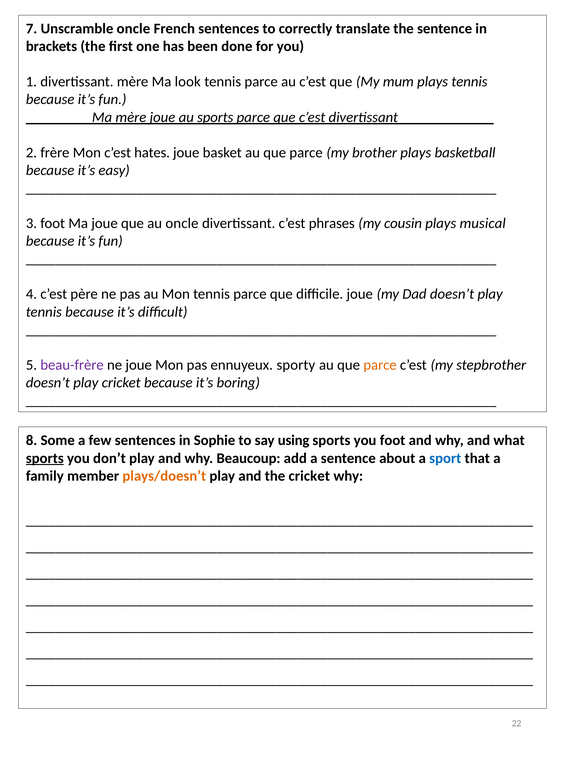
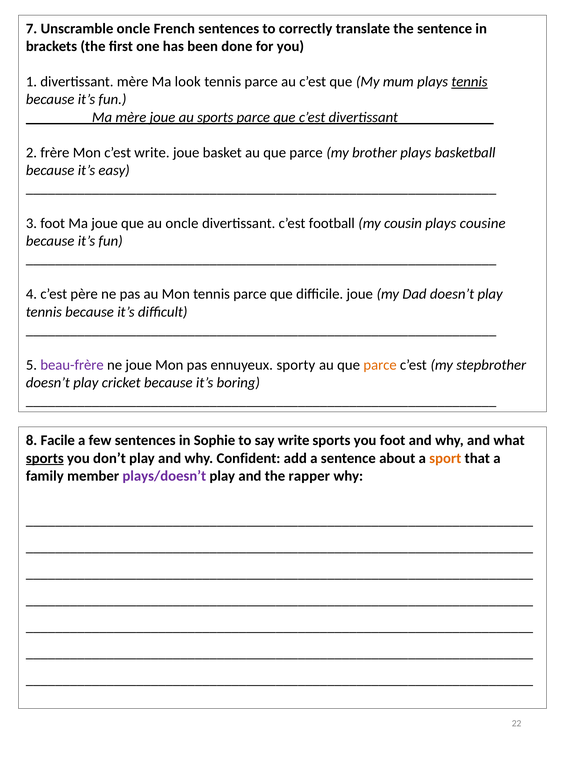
tennis at (469, 82) underline: none -> present
c’est hates: hates -> write
phrases: phrases -> football
musical: musical -> cousine
Some: Some -> Facile
say using: using -> write
Beaucoup: Beaucoup -> Confident
sport colour: blue -> orange
plays/doesn’t colour: orange -> purple
the cricket: cricket -> rapper
